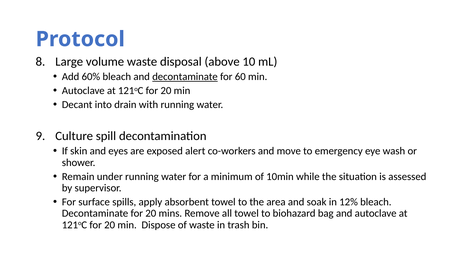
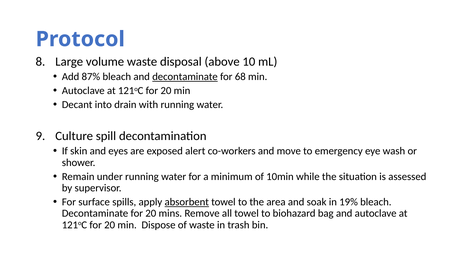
60%: 60% -> 87%
60: 60 -> 68
absorbent underline: none -> present
12%: 12% -> 19%
